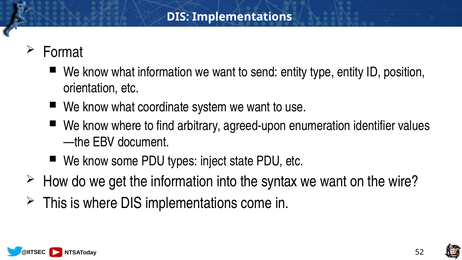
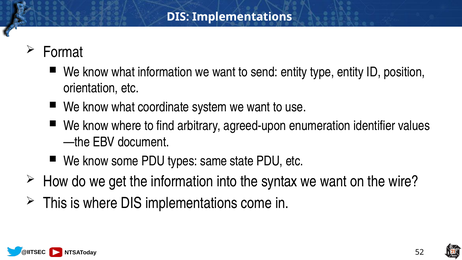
inject: inject -> same
